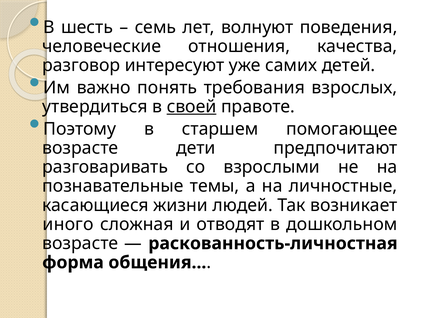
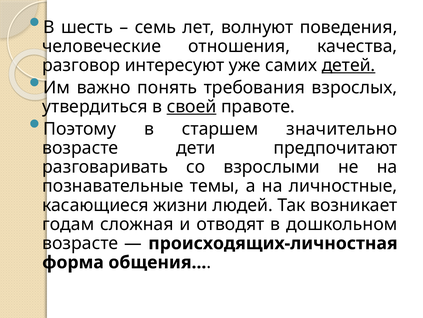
детей underline: none -> present
помогающее: помогающее -> значительно
иного: иного -> годам
раскованность-личностная: раскованность-личностная -> происходящих-личностная
